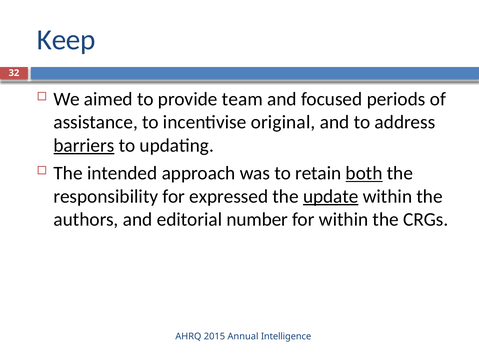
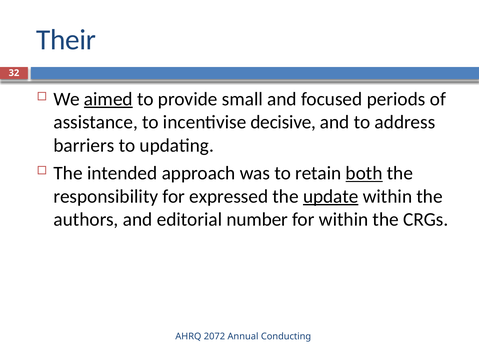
Keep: Keep -> Their
aimed underline: none -> present
team: team -> small
original: original -> decisive
barriers underline: present -> none
2015: 2015 -> 2072
Intelligence: Intelligence -> Conducting
